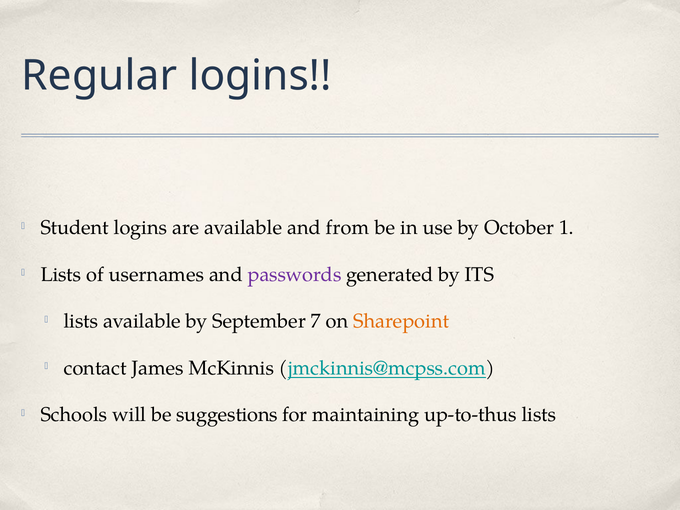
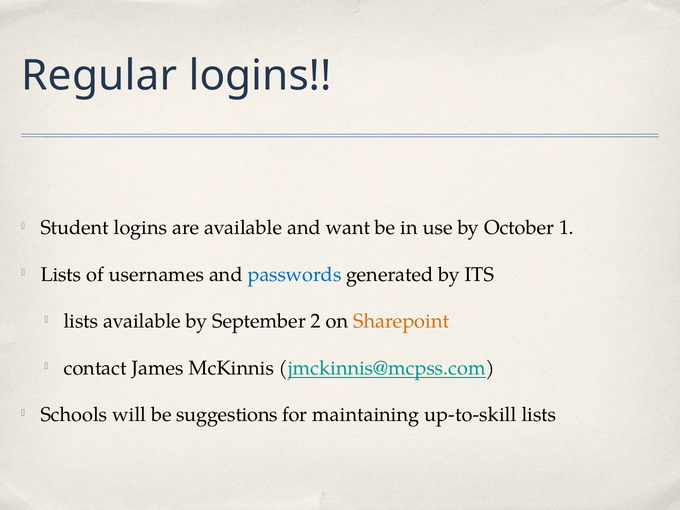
from: from -> want
passwords colour: purple -> blue
7: 7 -> 2
up-to-thus: up-to-thus -> up-to-skill
